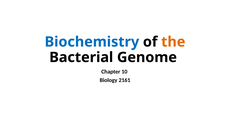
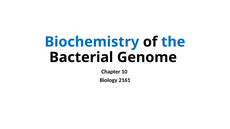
the colour: orange -> blue
